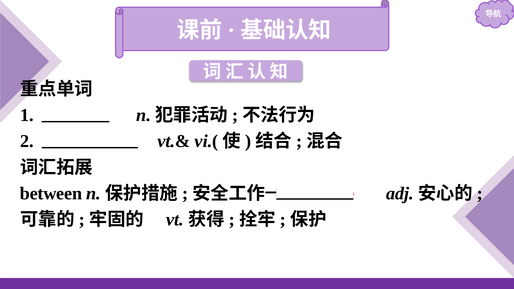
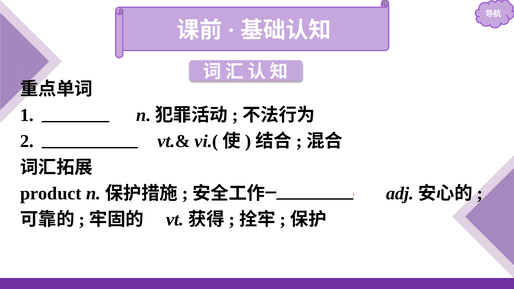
between: between -> product
